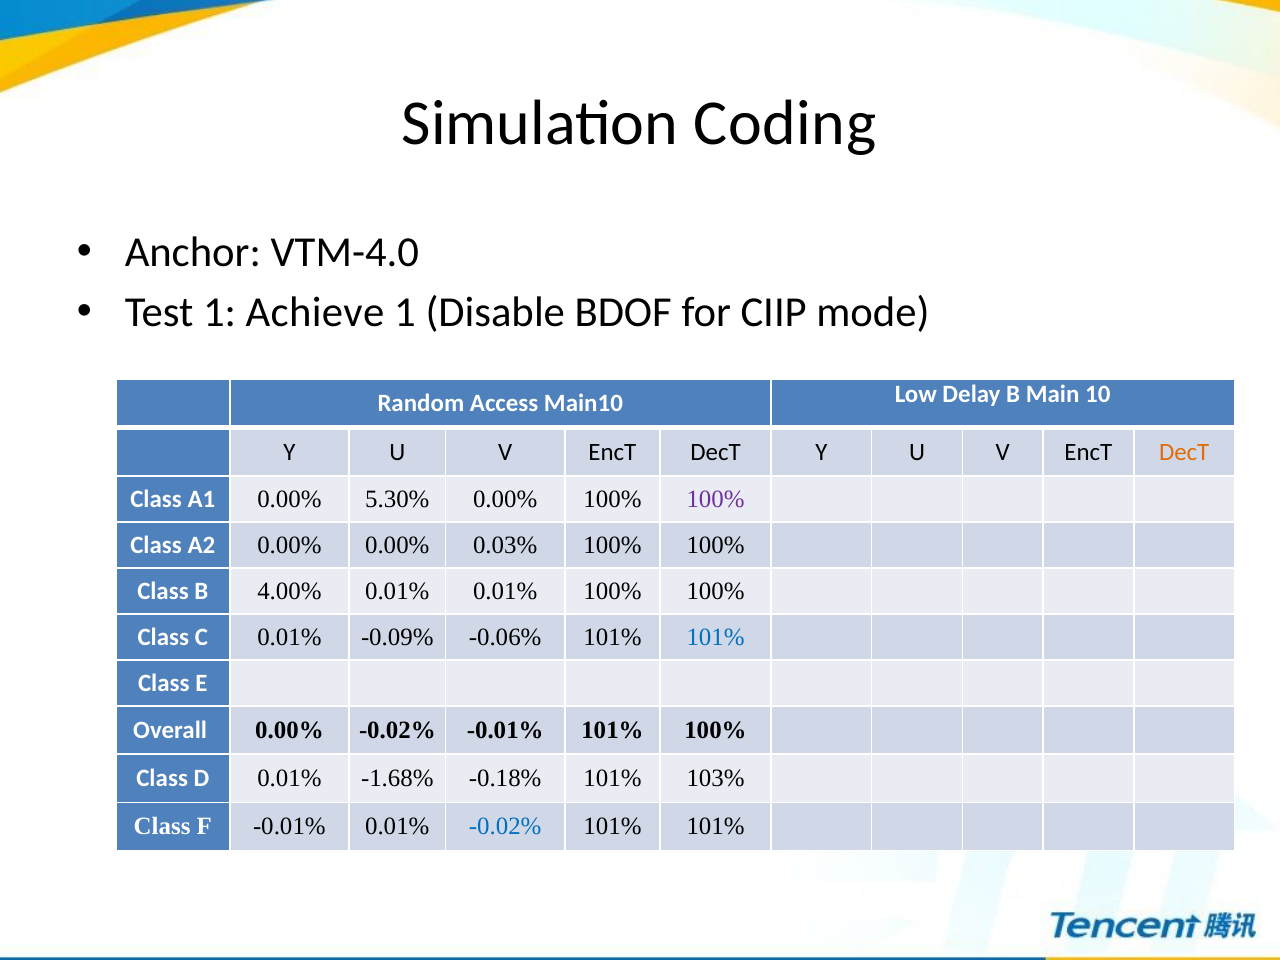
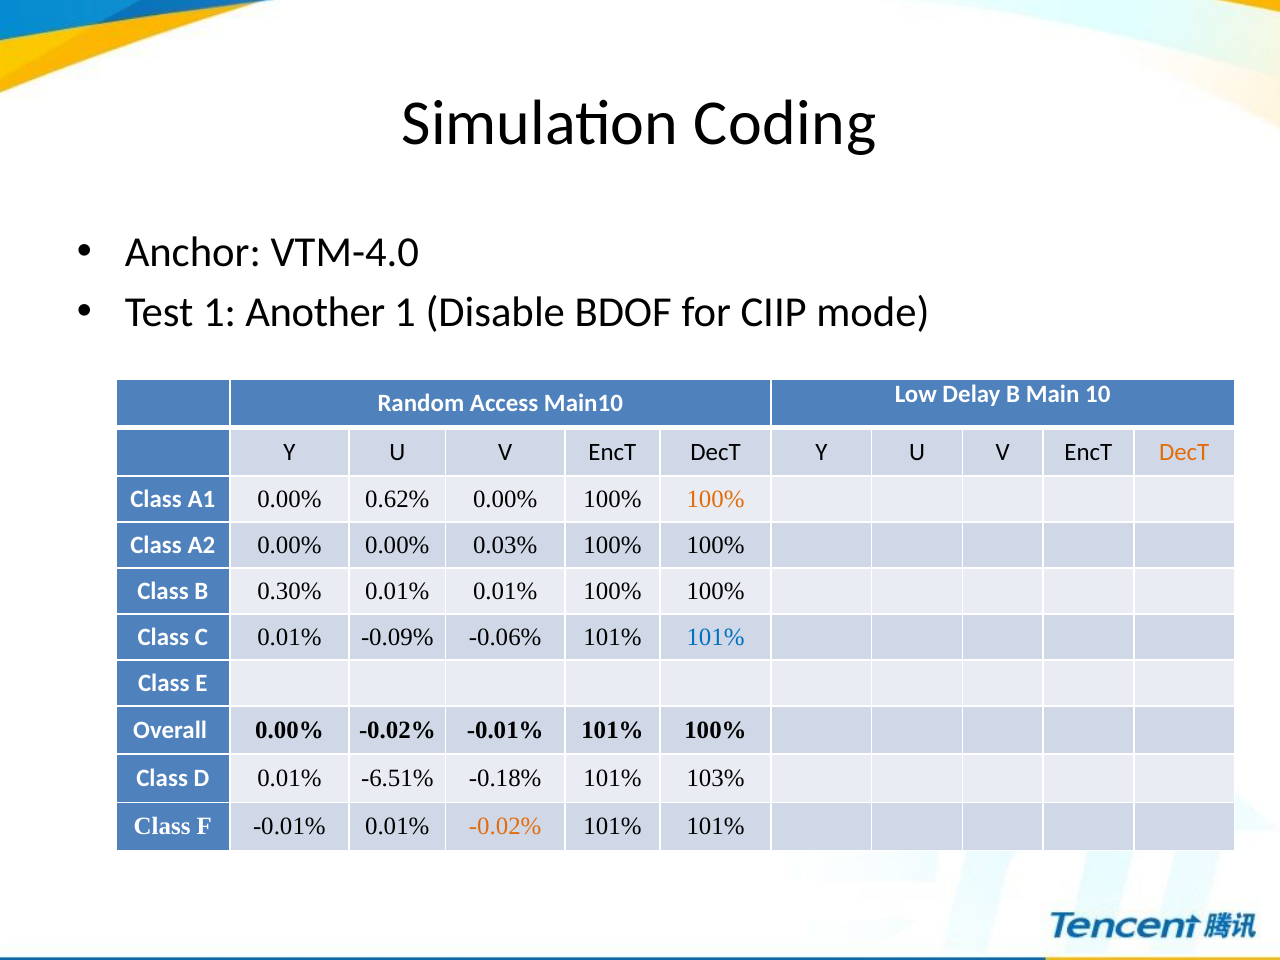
Achieve: Achieve -> Another
5.30%: 5.30% -> 0.62%
100% at (716, 499) colour: purple -> orange
4.00%: 4.00% -> 0.30%
-1.68%: -1.68% -> -6.51%
-0.02% at (505, 827) colour: blue -> orange
